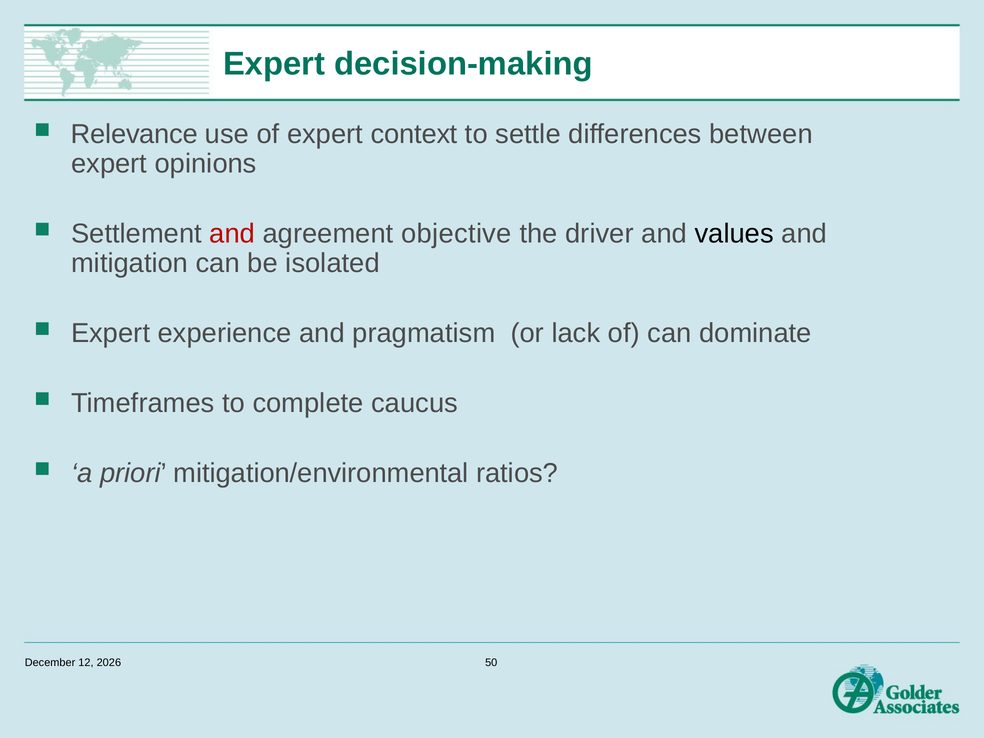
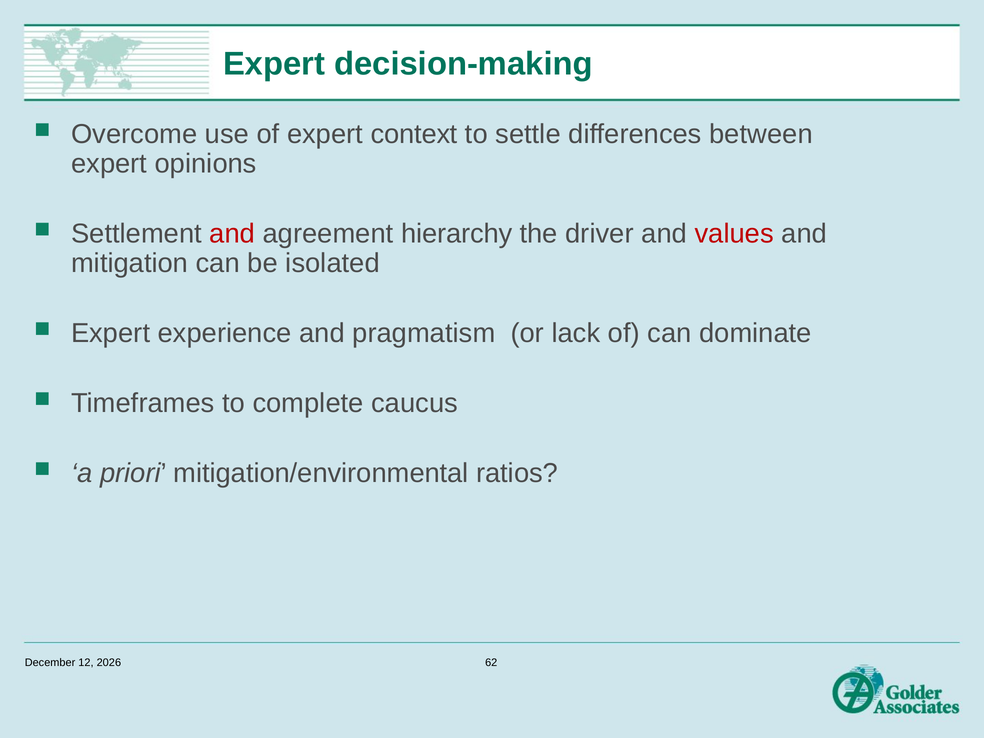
Relevance: Relevance -> Overcome
objective: objective -> hierarchy
values colour: black -> red
50: 50 -> 62
